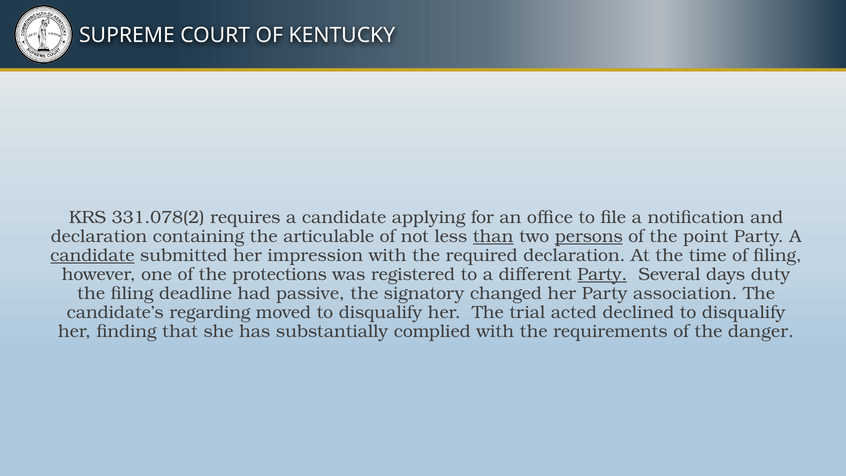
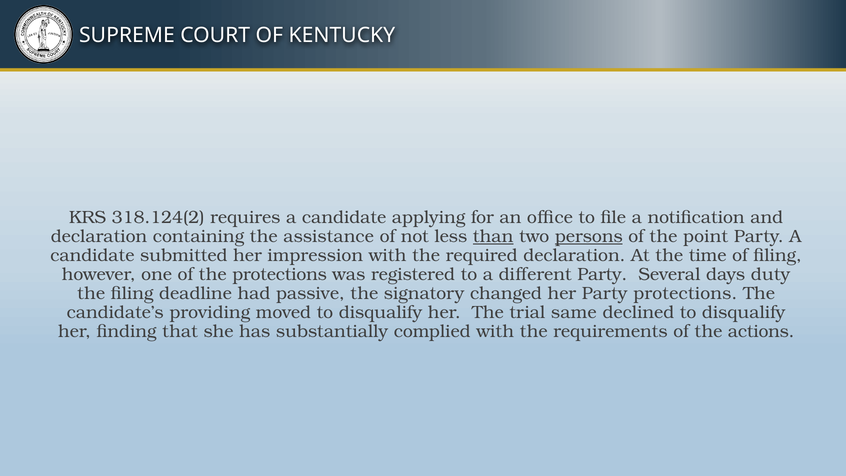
331.078(2: 331.078(2 -> 318.124(2
articulable: articulable -> assistance
candidate at (92, 255) underline: present -> none
Party at (602, 274) underline: present -> none
Party association: association -> protections
regarding: regarding -> providing
acted: acted -> same
danger: danger -> actions
